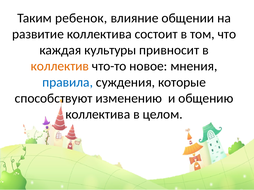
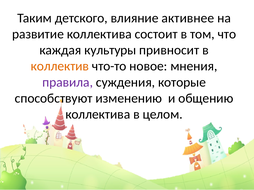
ребенок: ребенок -> детского
общении: общении -> активнее
правила colour: blue -> purple
